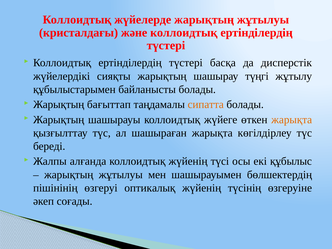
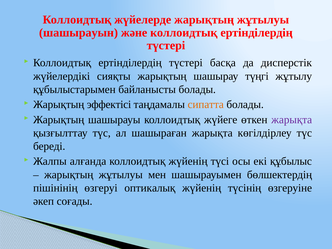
кристалдағы: кристалдағы -> шашырауын
бағыттап: бағыттап -> эффектісі
жарықта at (292, 120) colour: orange -> purple
